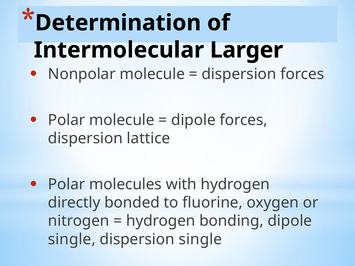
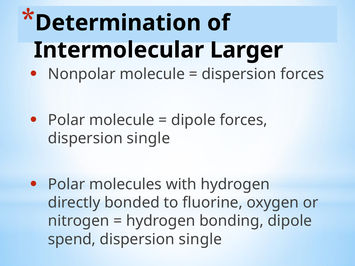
lattice at (149, 138): lattice -> single
single at (72, 240): single -> spend
